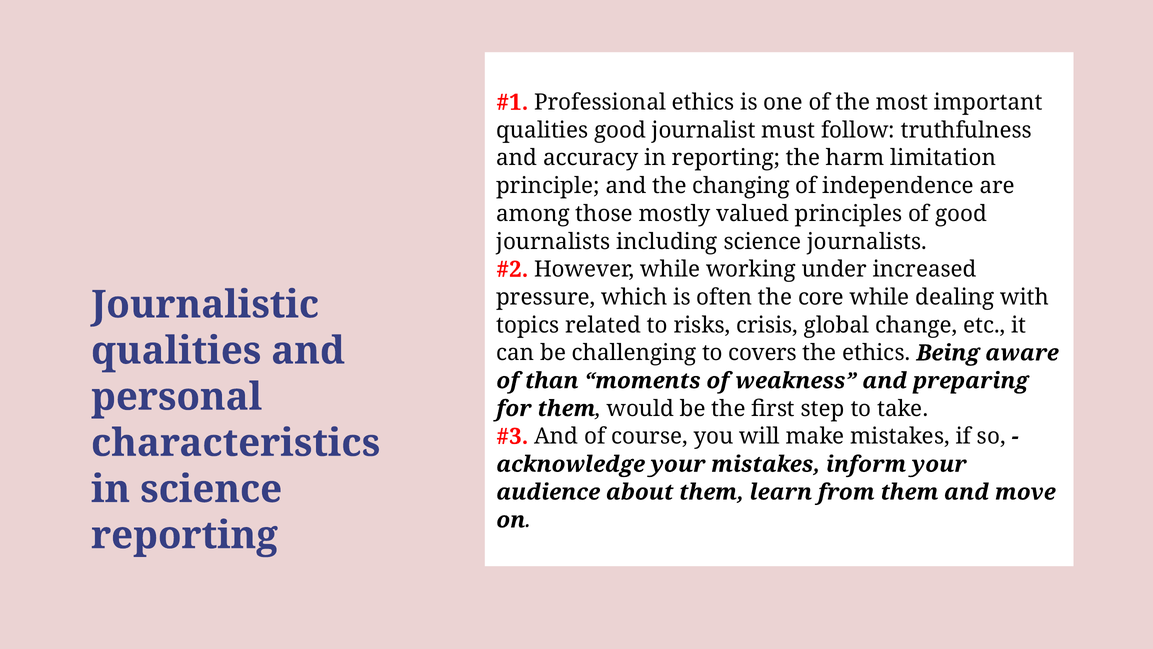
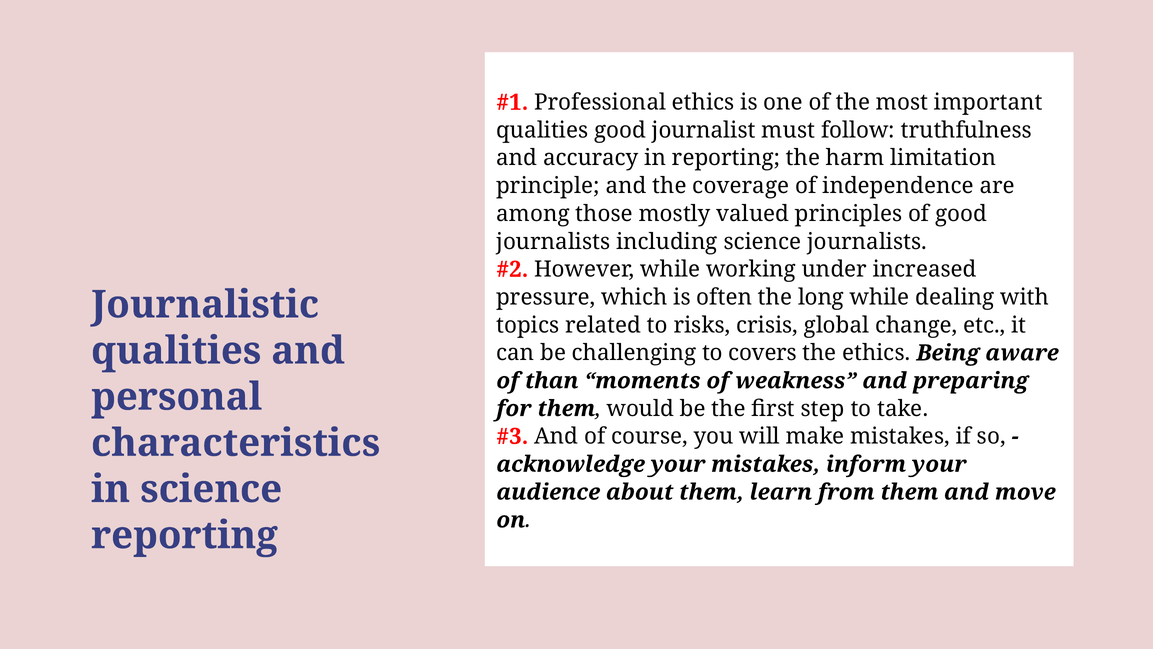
changing: changing -> coverage
core: core -> long
